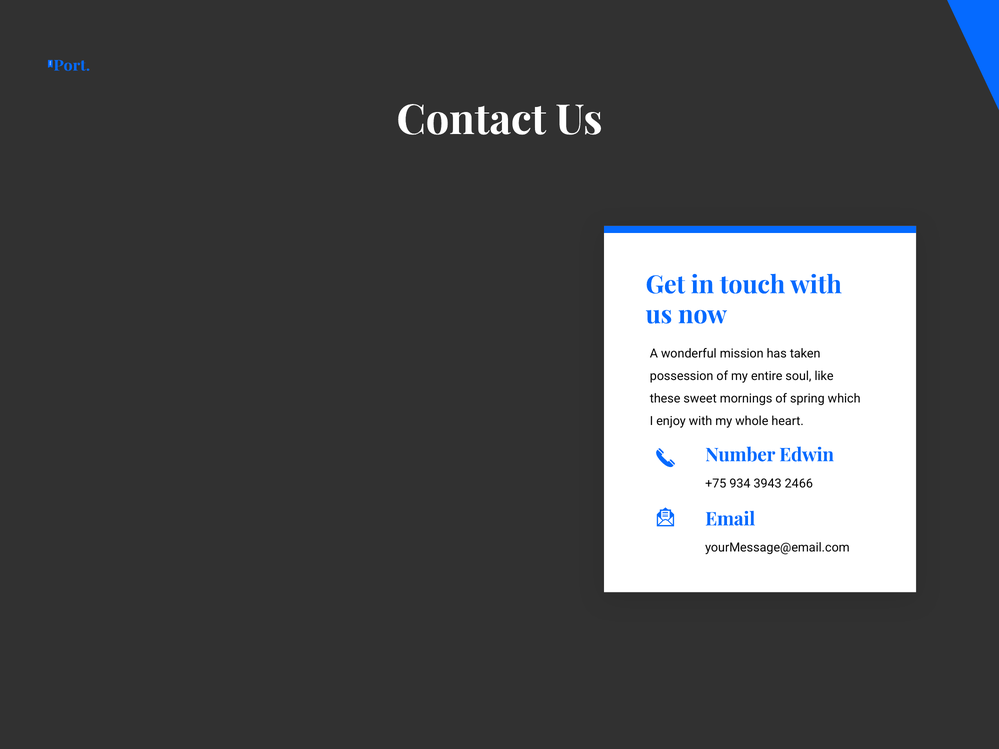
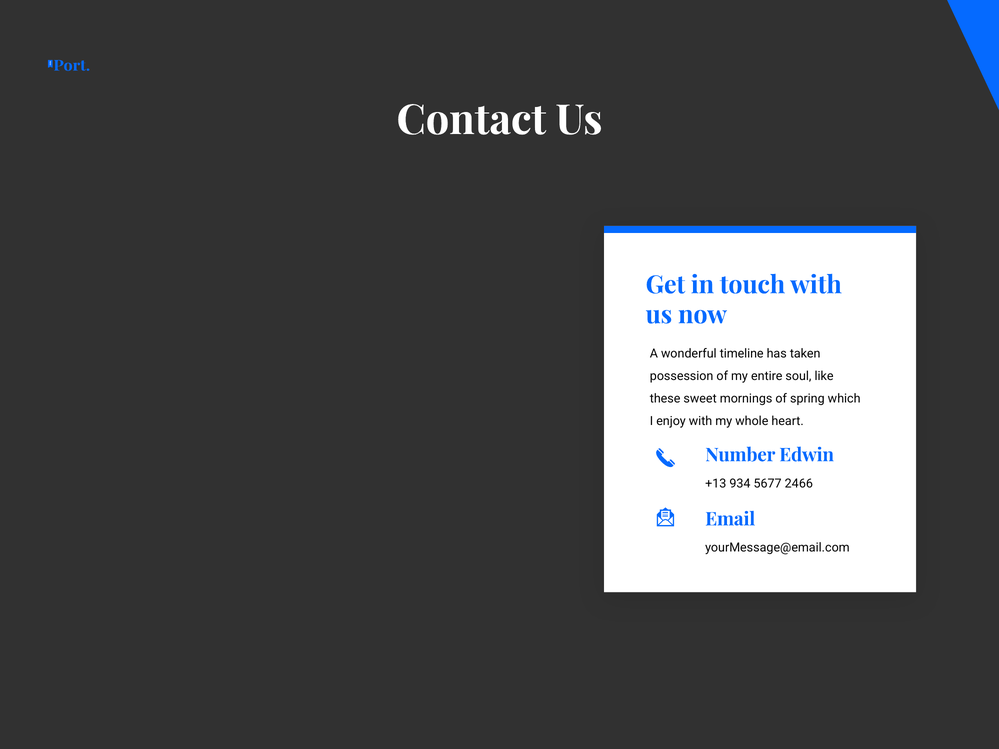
mission: mission -> timeline
+75: +75 -> +13
3943: 3943 -> 5677
